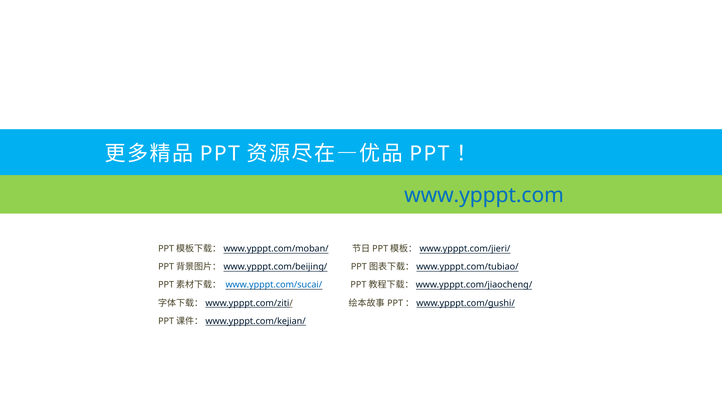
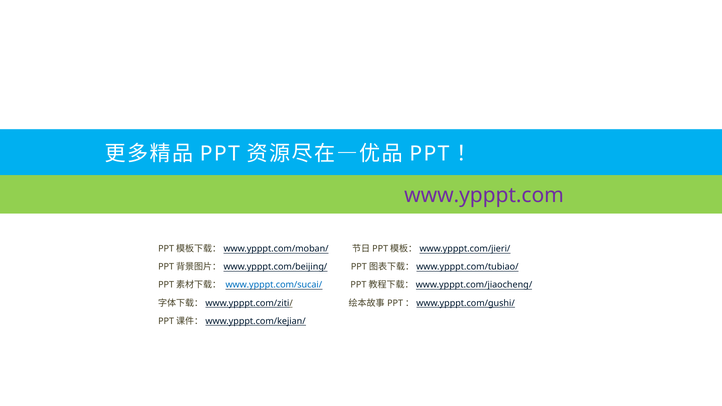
www.ypppt.com colour: blue -> purple
